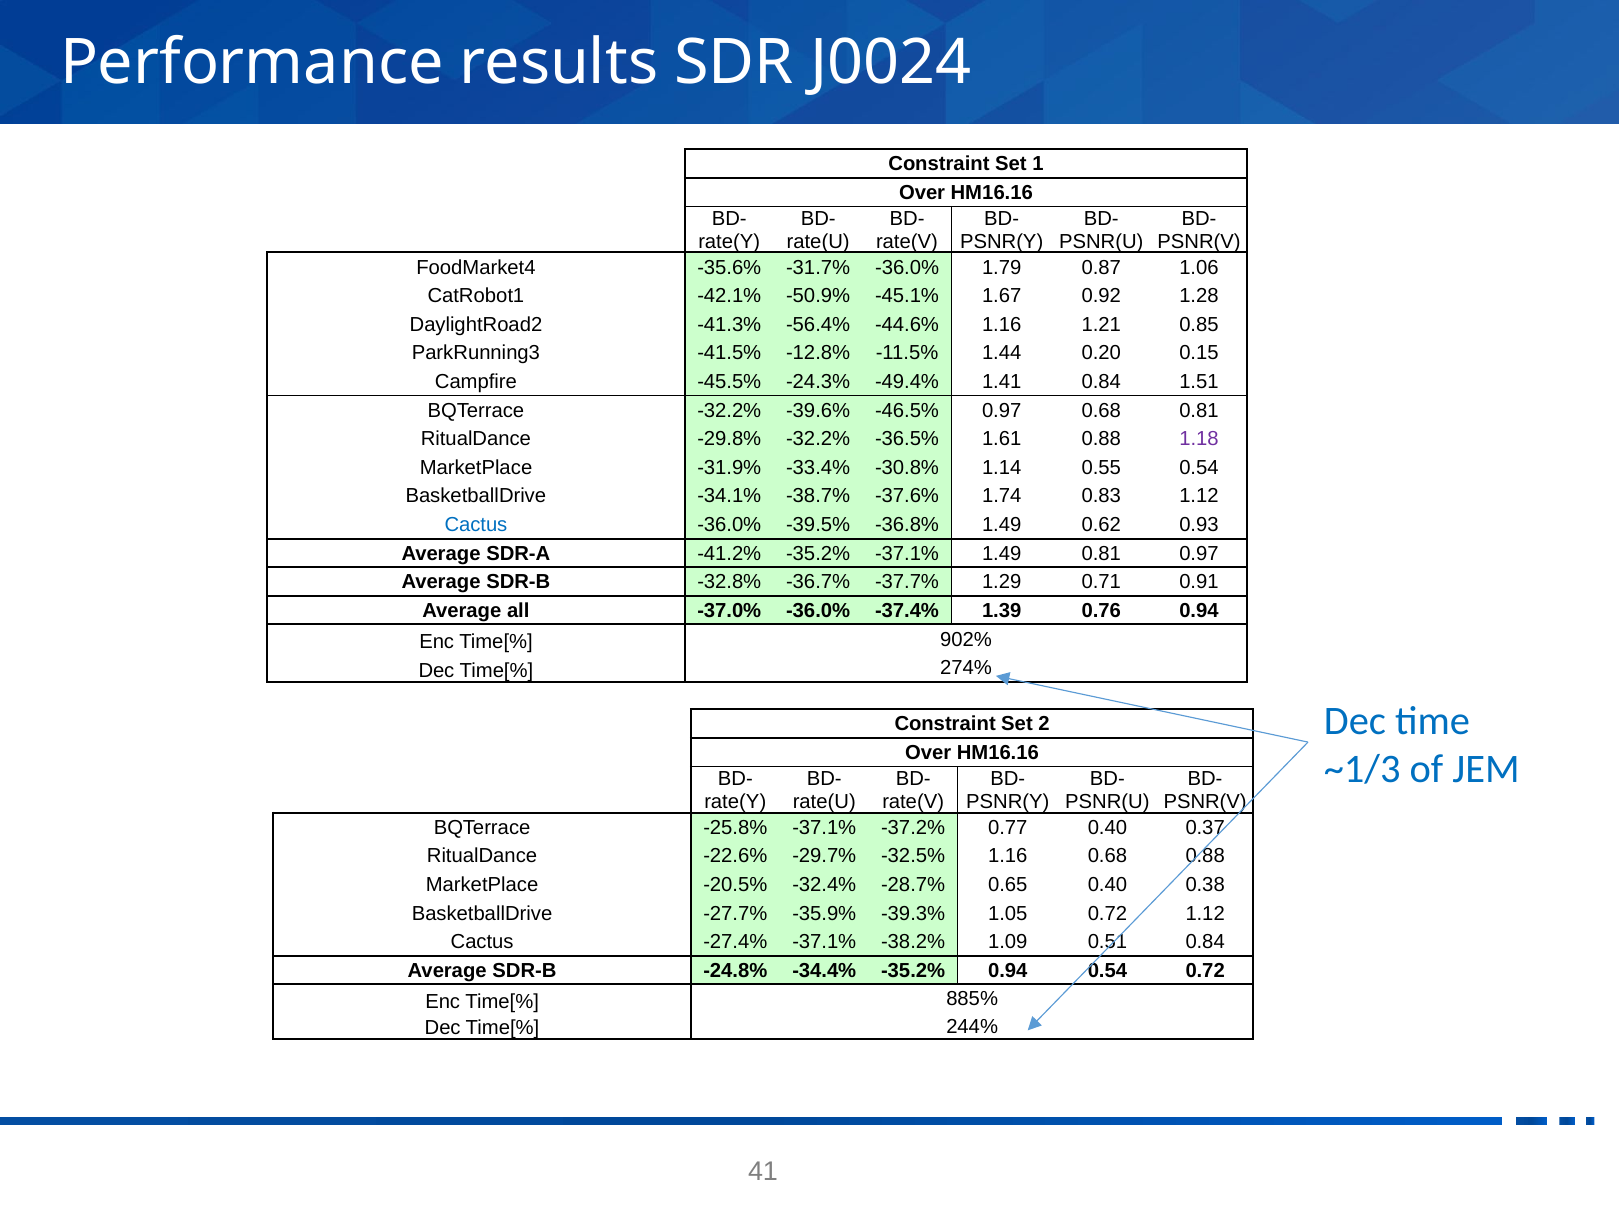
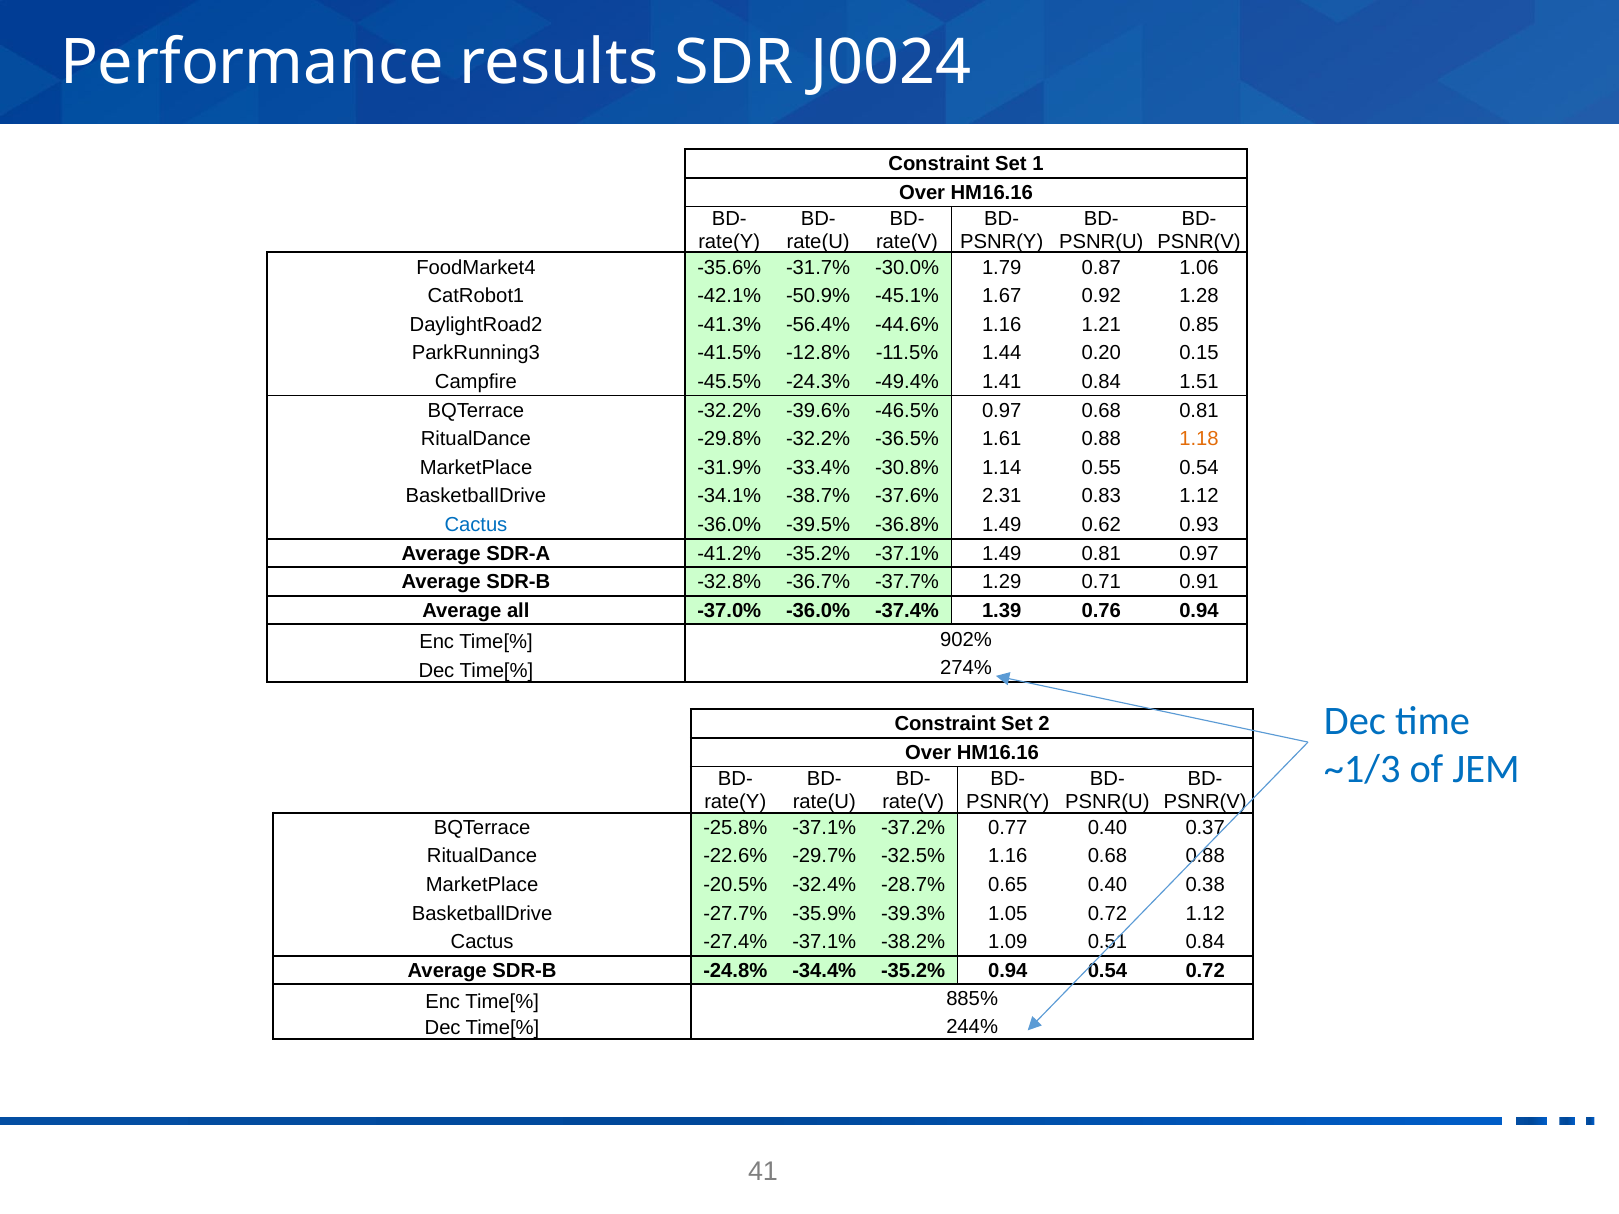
-31.7% -36.0%: -36.0% -> -30.0%
1.18 colour: purple -> orange
1.74: 1.74 -> 2.31
